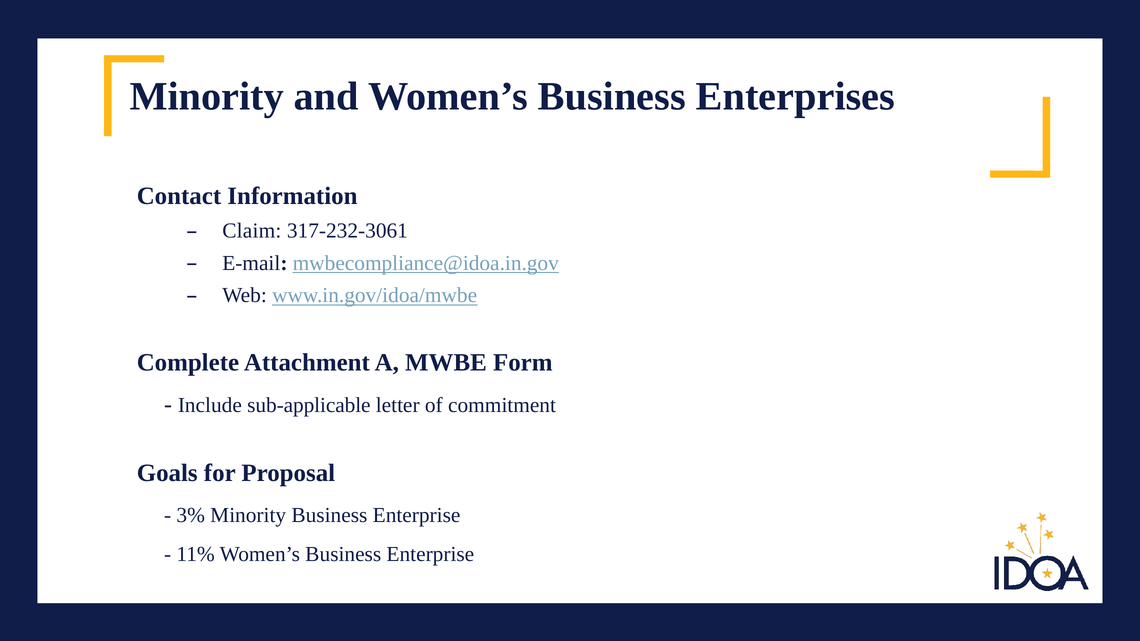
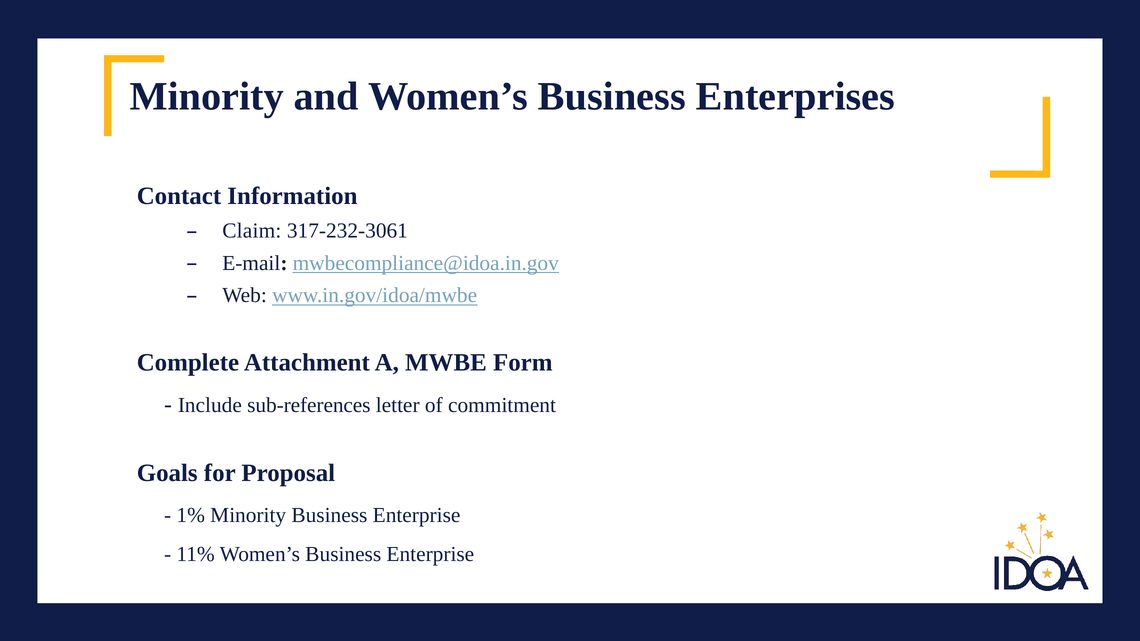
sub-applicable: sub-applicable -> sub-references
3%: 3% -> 1%
